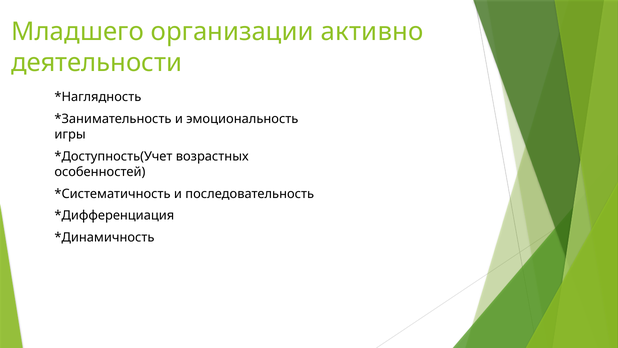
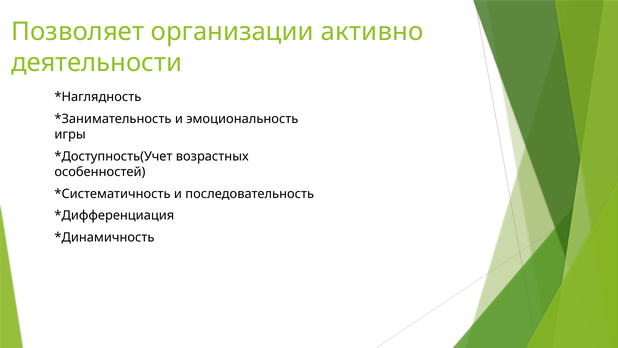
Младшего: Младшего -> Позволяет
